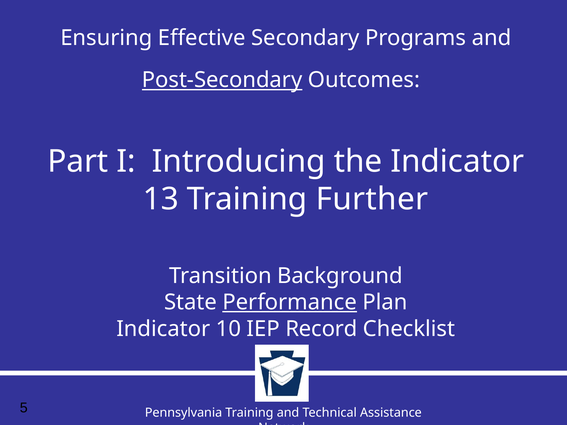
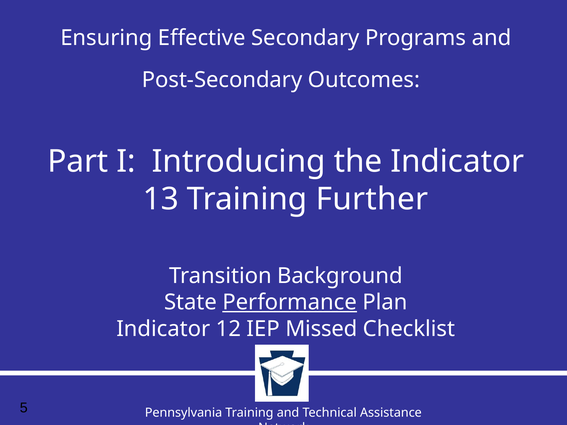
Post-Secondary underline: present -> none
10: 10 -> 12
Record: Record -> Missed
